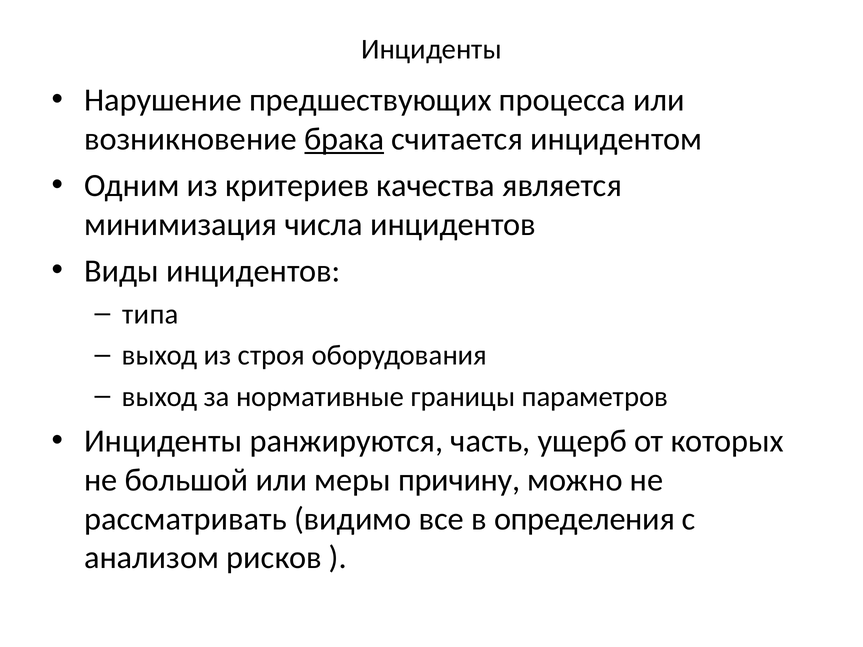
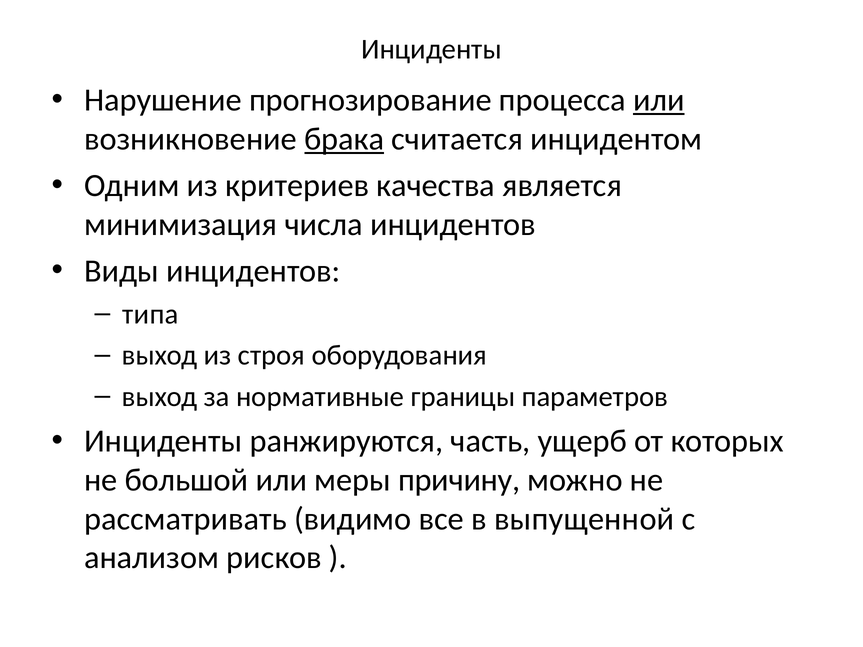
предшествующих: предшествующих -> прогнозирование
или at (659, 100) underline: none -> present
определения: определения -> выпущенной
